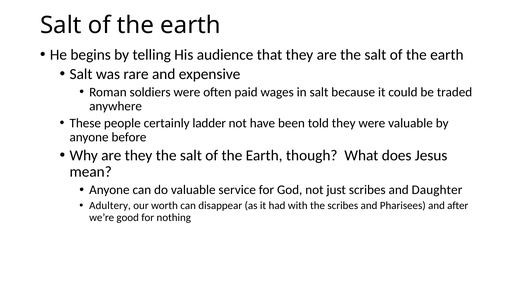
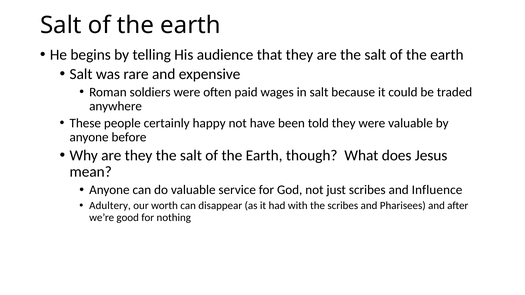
ladder: ladder -> happy
Daughter: Daughter -> Influence
